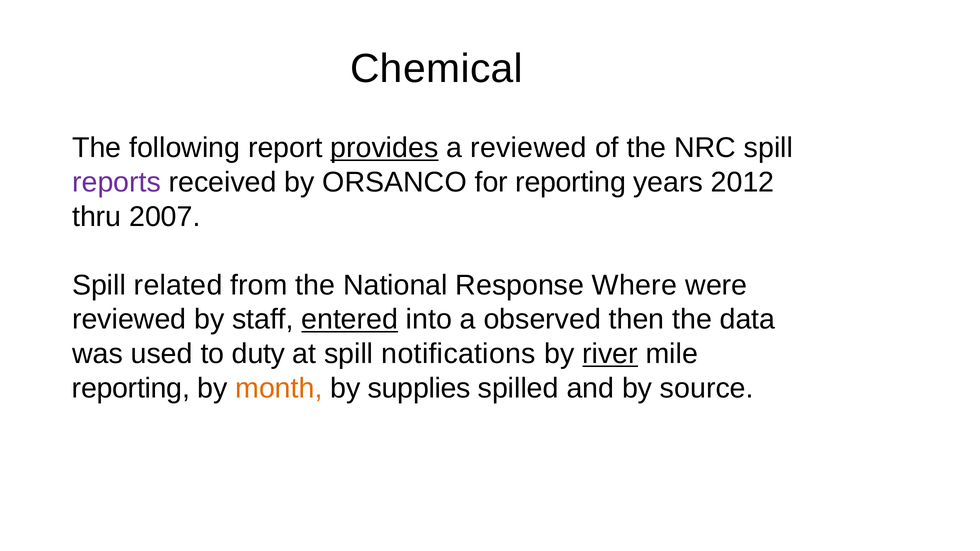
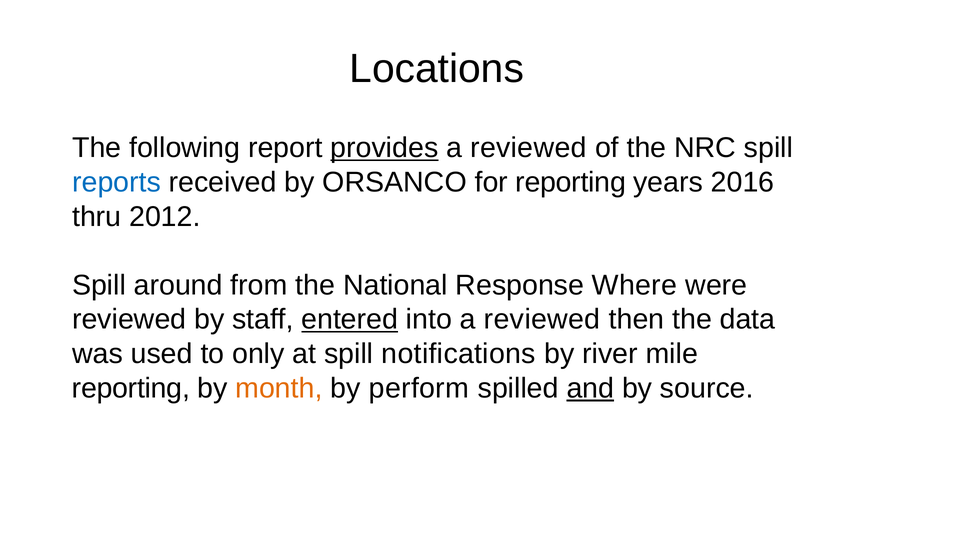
Chemical: Chemical -> Locations
reports colour: purple -> blue
2012: 2012 -> 2016
2007: 2007 -> 2012
related: related -> around
into a observed: observed -> reviewed
duty: duty -> only
river underline: present -> none
supplies: supplies -> perform
and underline: none -> present
